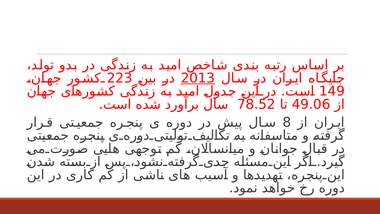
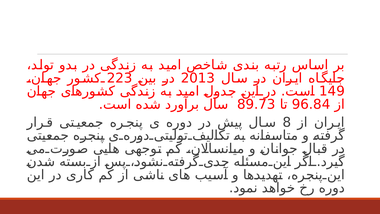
2013 underline: present -> none
78.52: 78.52 -> 89.73
49.06: 49.06 -> 96.84
